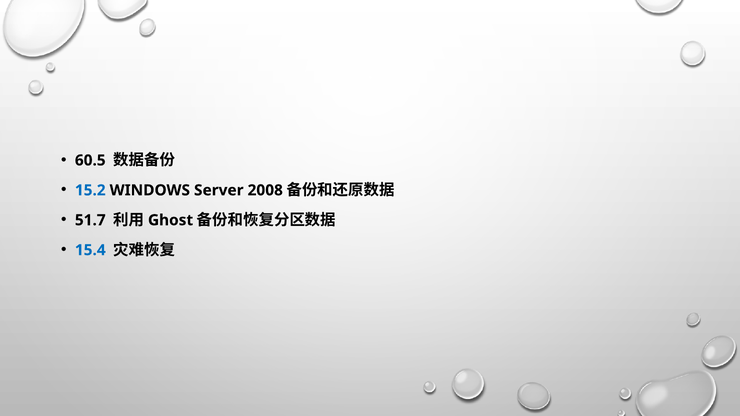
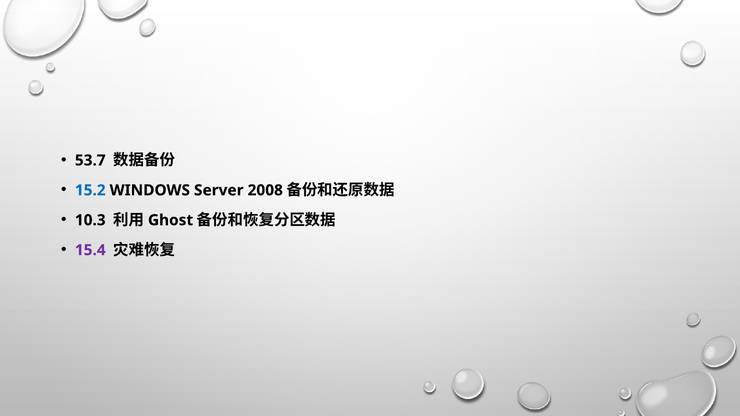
60.5: 60.5 -> 53.7
51.7: 51.7 -> 10.3
15.4 colour: blue -> purple
